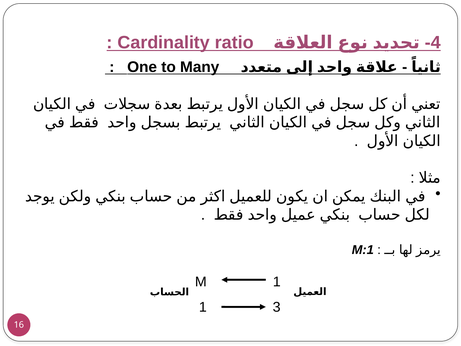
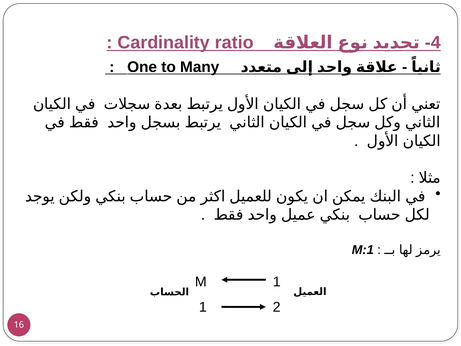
3: 3 -> 2
